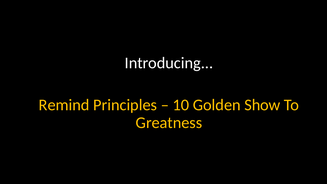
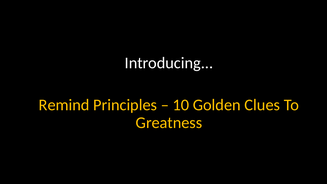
Show: Show -> Clues
